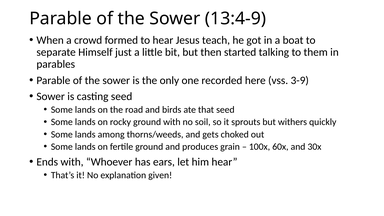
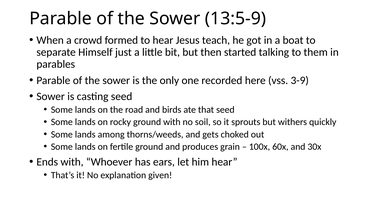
13:4-9: 13:4-9 -> 13:5-9
